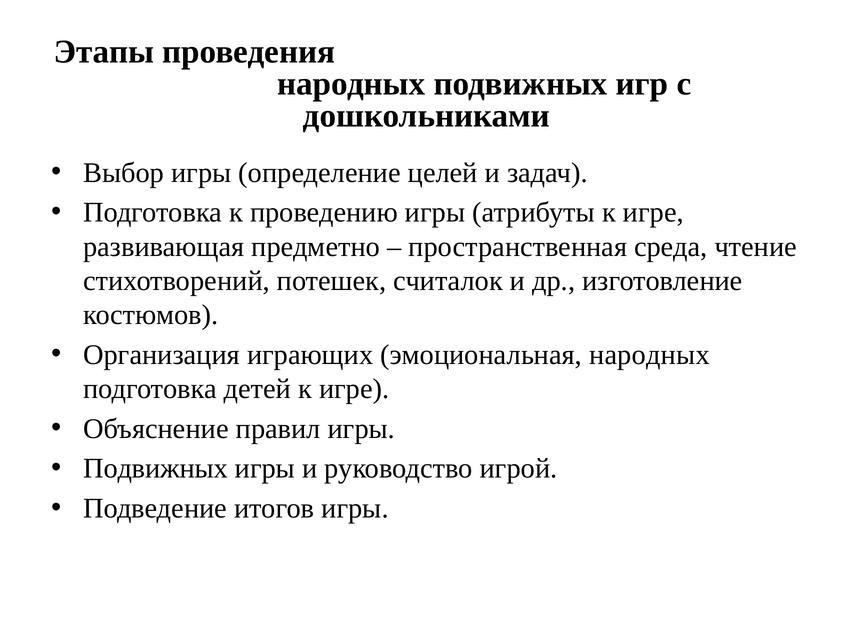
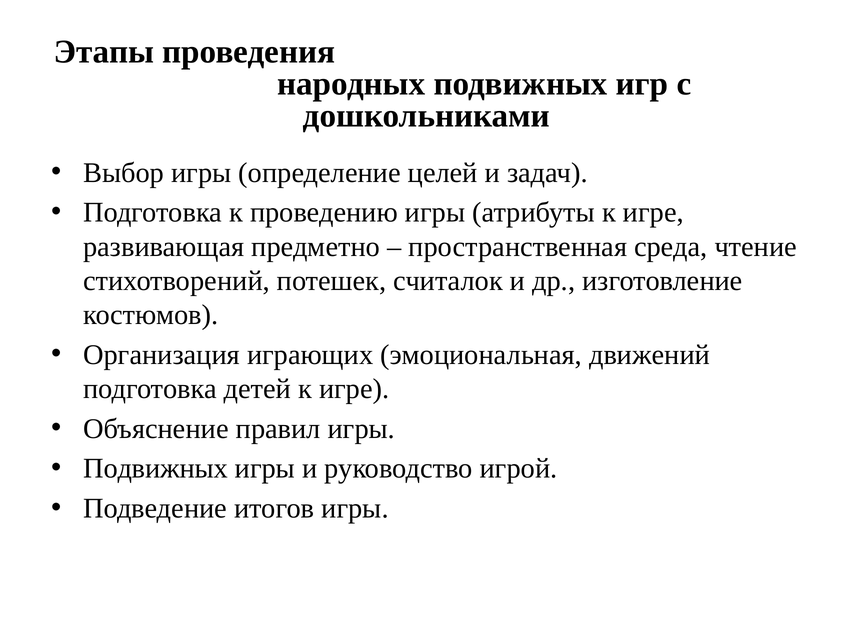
эмоциональная народных: народных -> движений
